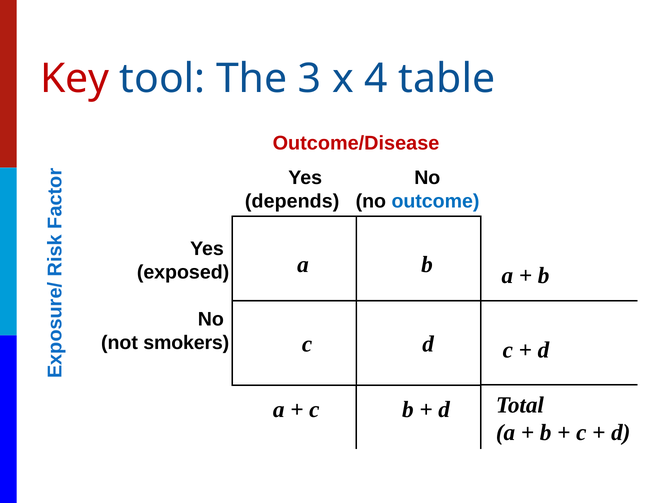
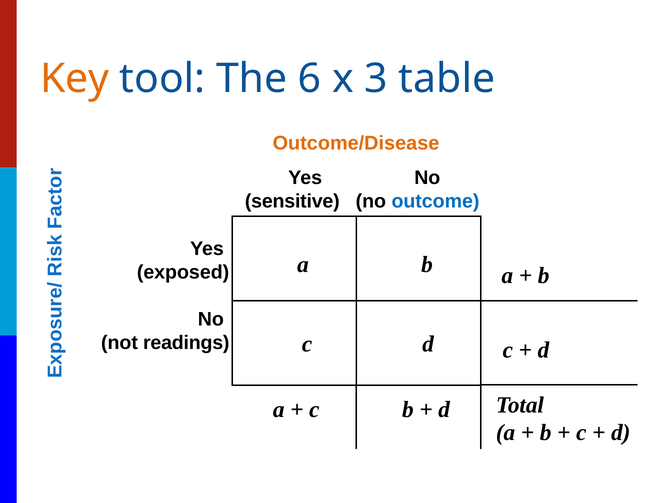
Key colour: red -> orange
3: 3 -> 6
4: 4 -> 3
Outcome/Disease colour: red -> orange
depends: depends -> sensitive
smokers: smokers -> readings
